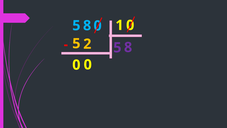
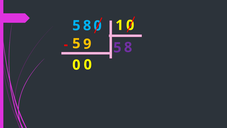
2: 2 -> 9
